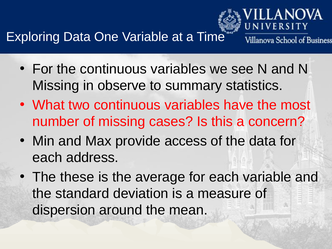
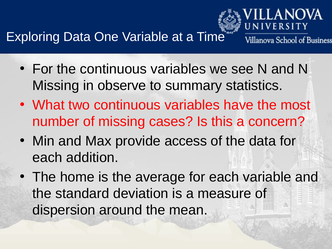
address: address -> addition
these: these -> home
